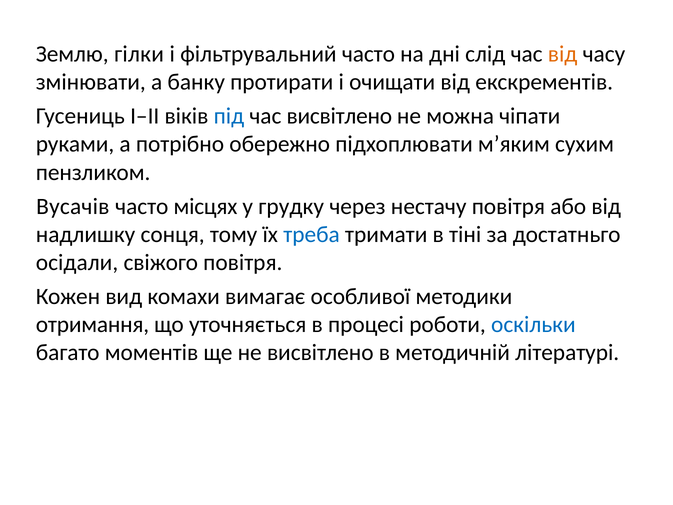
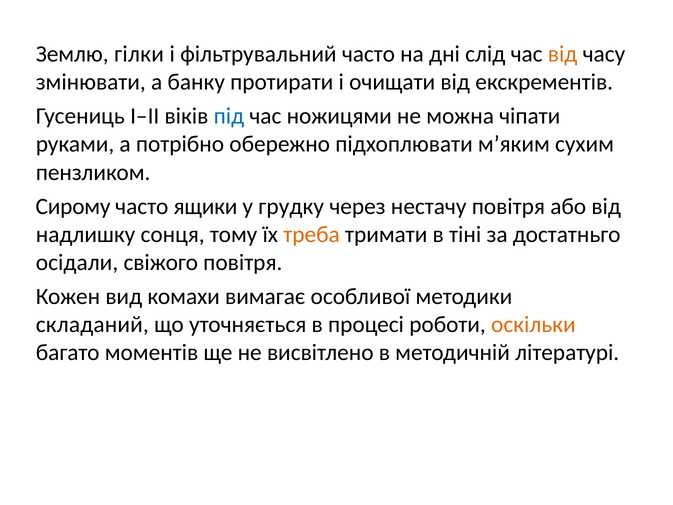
час висвітлено: висвітлено -> ножицями
Вусачів: Вусачів -> Сирому
місцях: місцях -> ящики
треба colour: blue -> orange
отримання: отримання -> складаний
оскільки colour: blue -> orange
